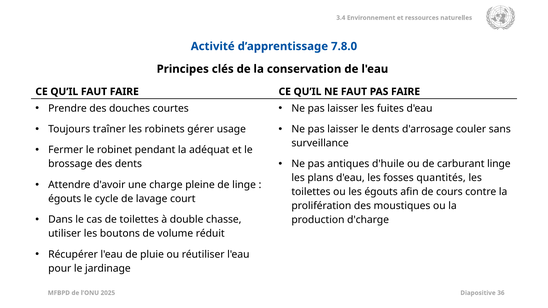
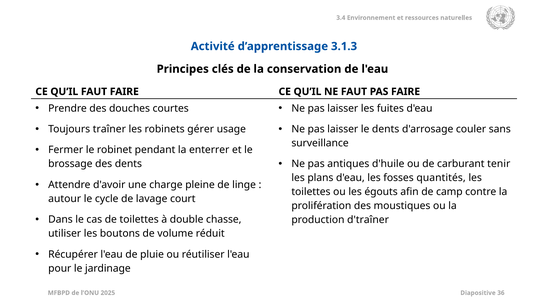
7.8.0: 7.8.0 -> 3.1.3
adéquat: adéquat -> enterrer
carburant linge: linge -> tenir
cours: cours -> camp
égouts at (65, 199): égouts -> autour
d'charge: d'charge -> d'traîner
